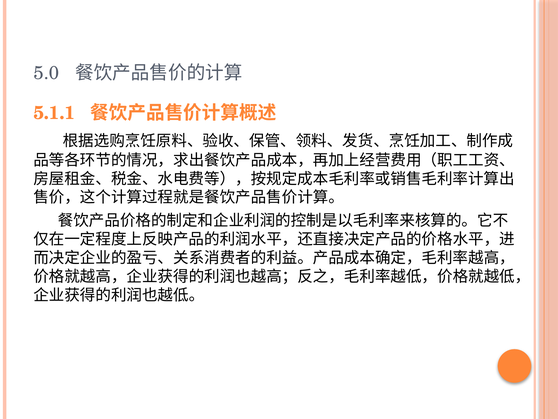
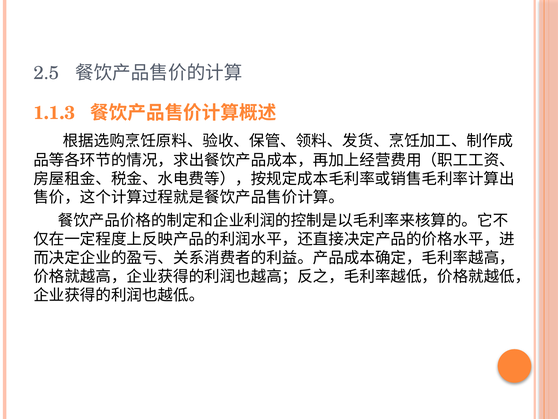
5.0: 5.0 -> 2.5
5.1.1: 5.1.1 -> 1.1.3
